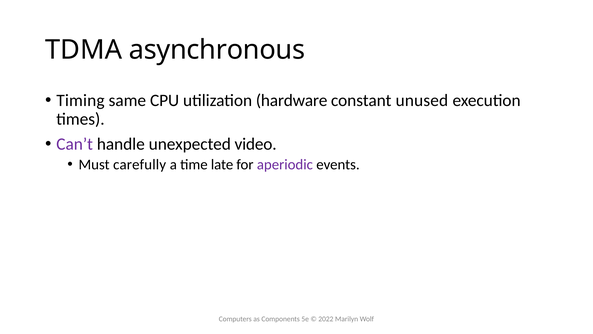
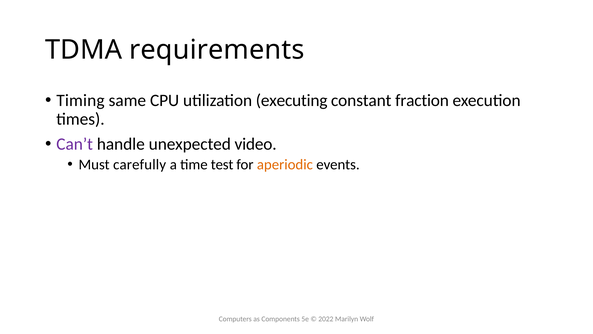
asynchronous: asynchronous -> requirements
hardware: hardware -> executing
unused: unused -> fraction
late: late -> test
aperiodic colour: purple -> orange
